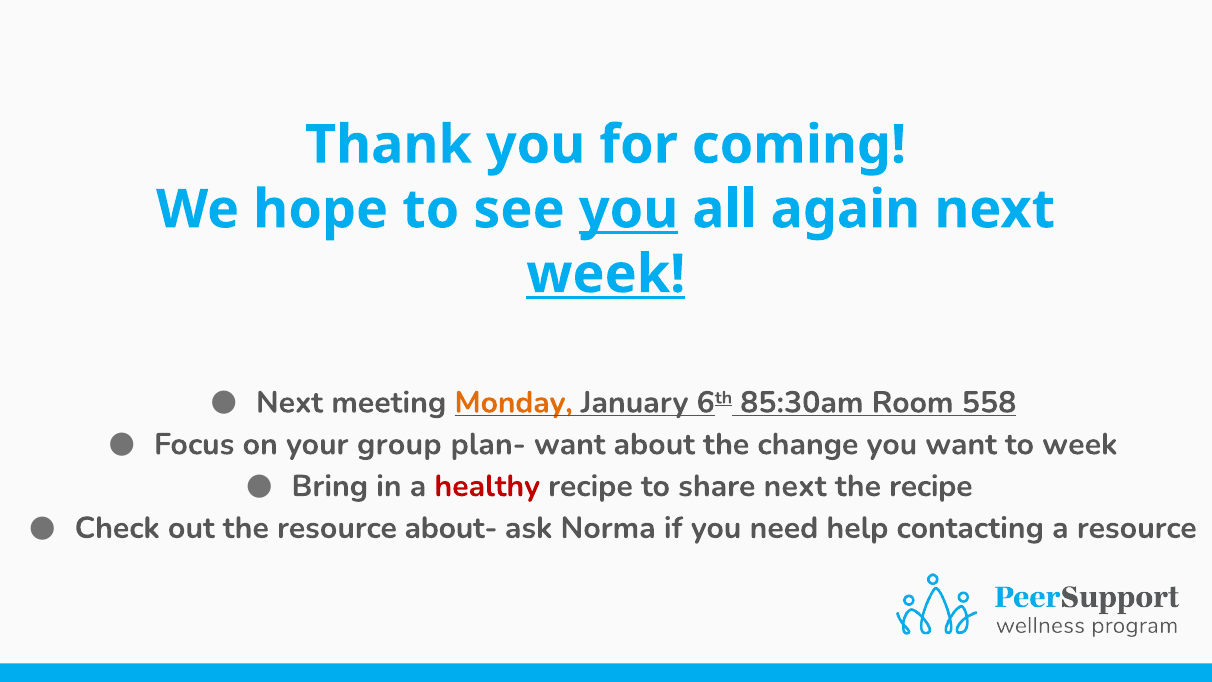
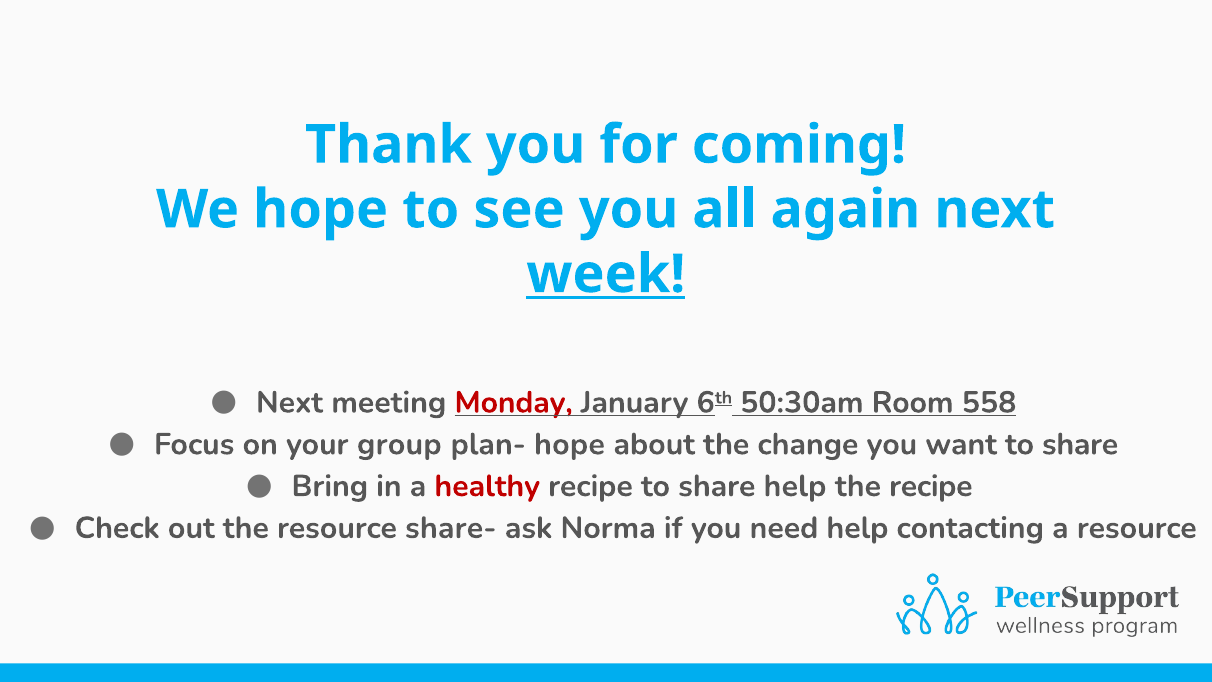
you at (629, 210) underline: present -> none
Monday colour: orange -> red
85:30am: 85:30am -> 50:30am
plan- want: want -> hope
want to week: week -> share
share next: next -> help
about-: about- -> share-
